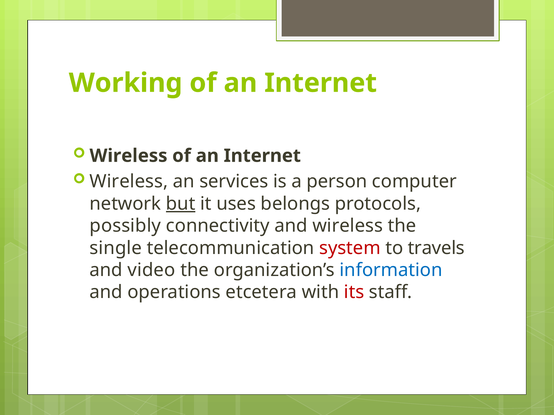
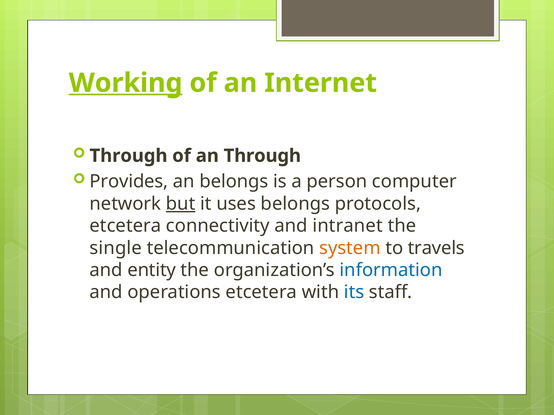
Working underline: none -> present
Wireless at (128, 156): Wireless -> Through
Internet at (262, 156): Internet -> Through
Wireless at (129, 182): Wireless -> Provides
an services: services -> belongs
possibly at (125, 226): possibly -> etcetera
and wireless: wireless -> intranet
system colour: red -> orange
video: video -> entity
its colour: red -> blue
